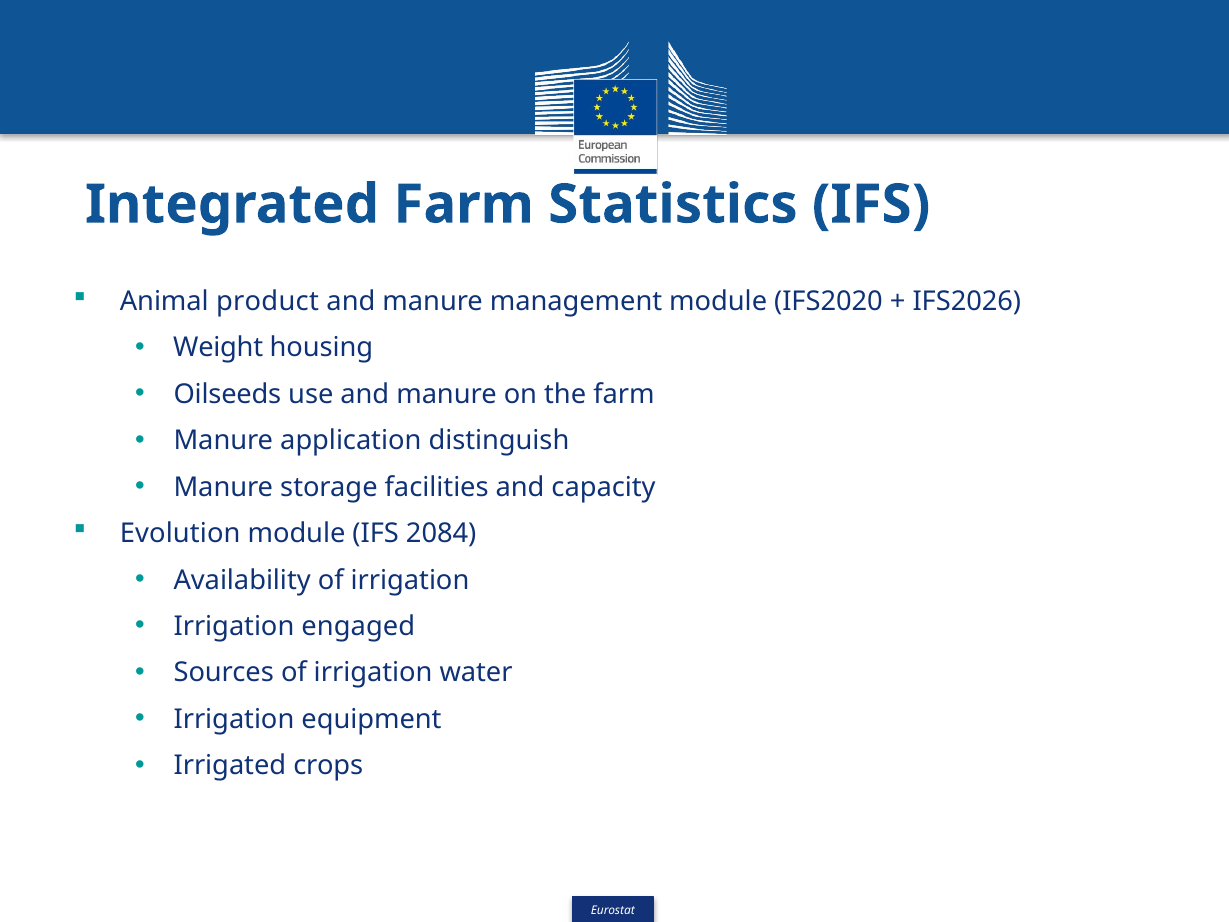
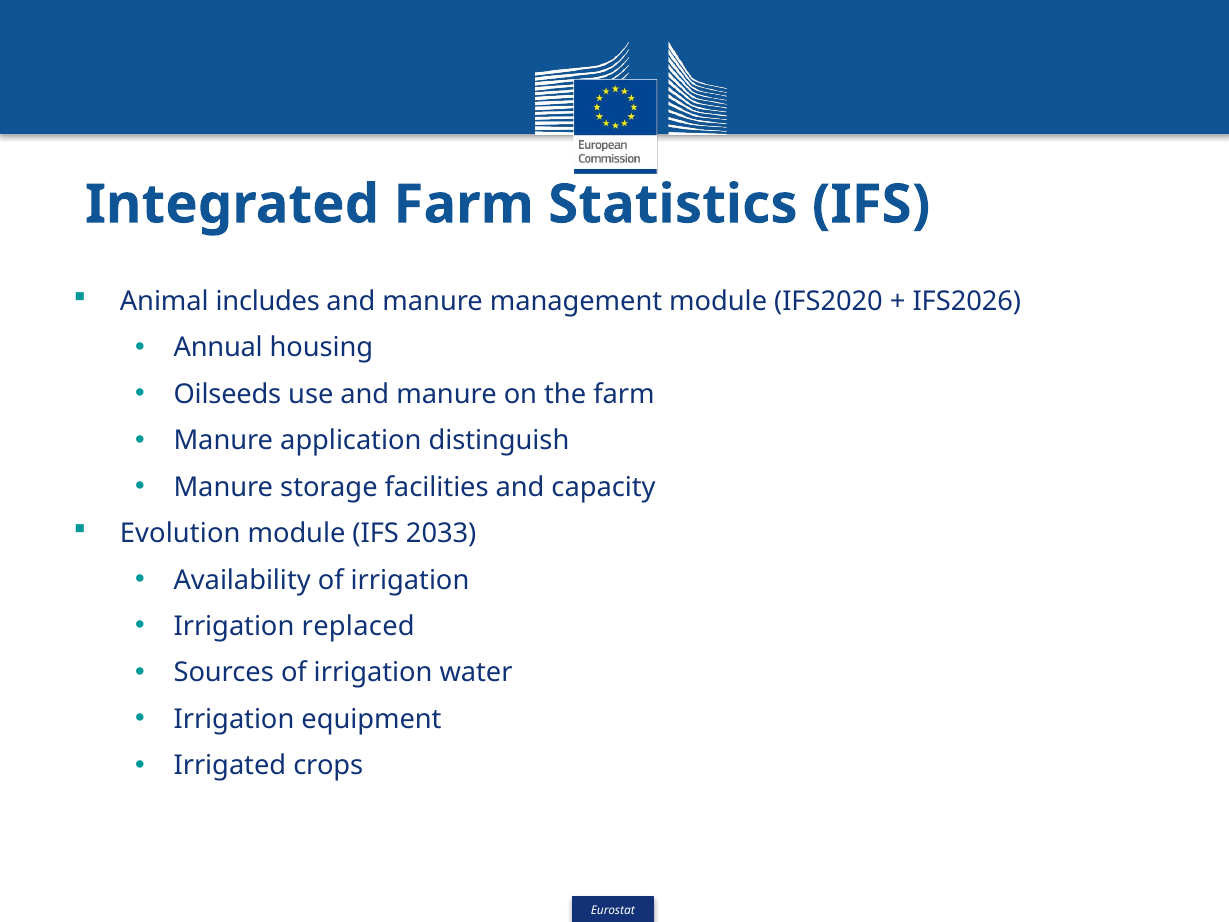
product: product -> includes
Weight: Weight -> Annual
2084: 2084 -> 2033
engaged: engaged -> replaced
